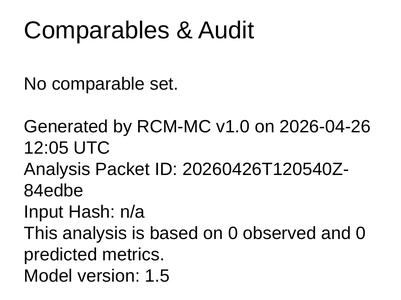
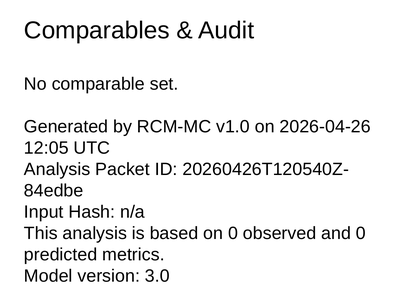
1.5: 1.5 -> 3.0
